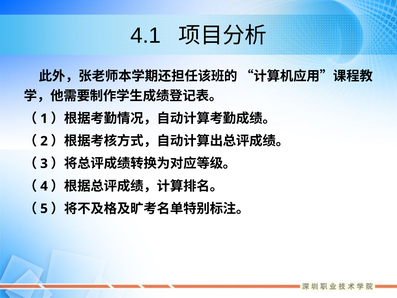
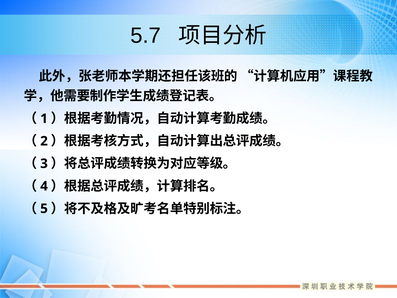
4.1: 4.1 -> 5.7
